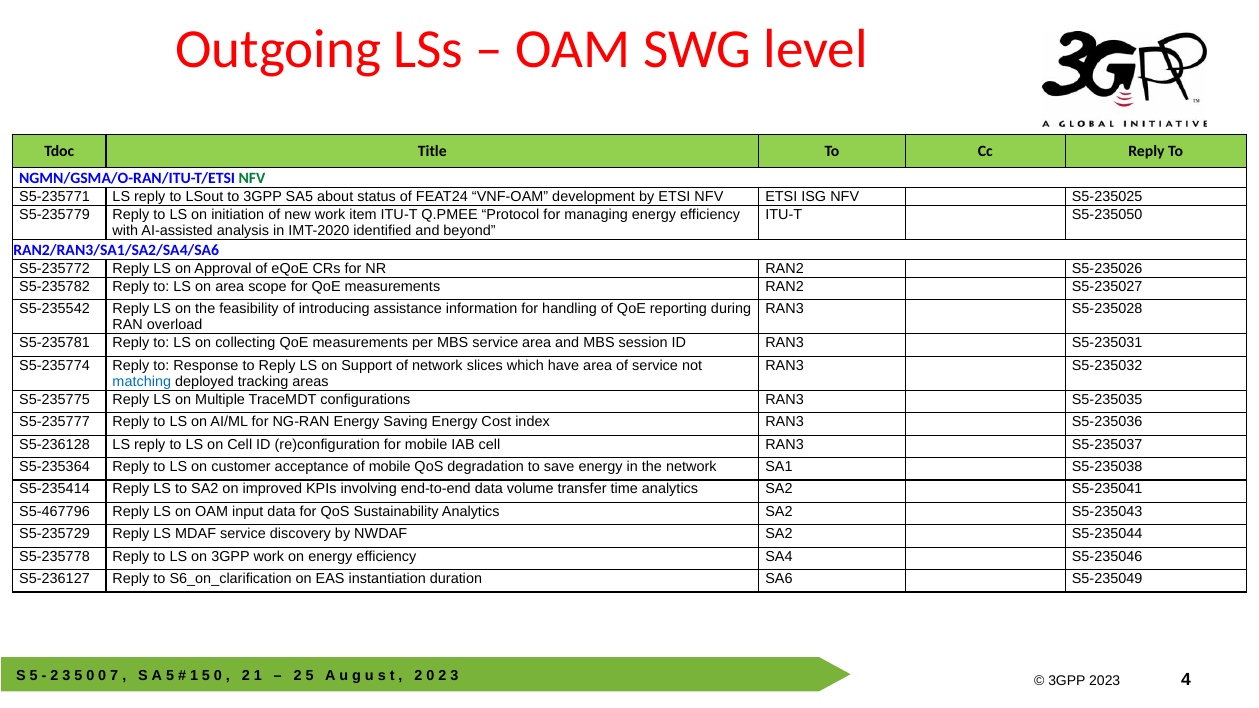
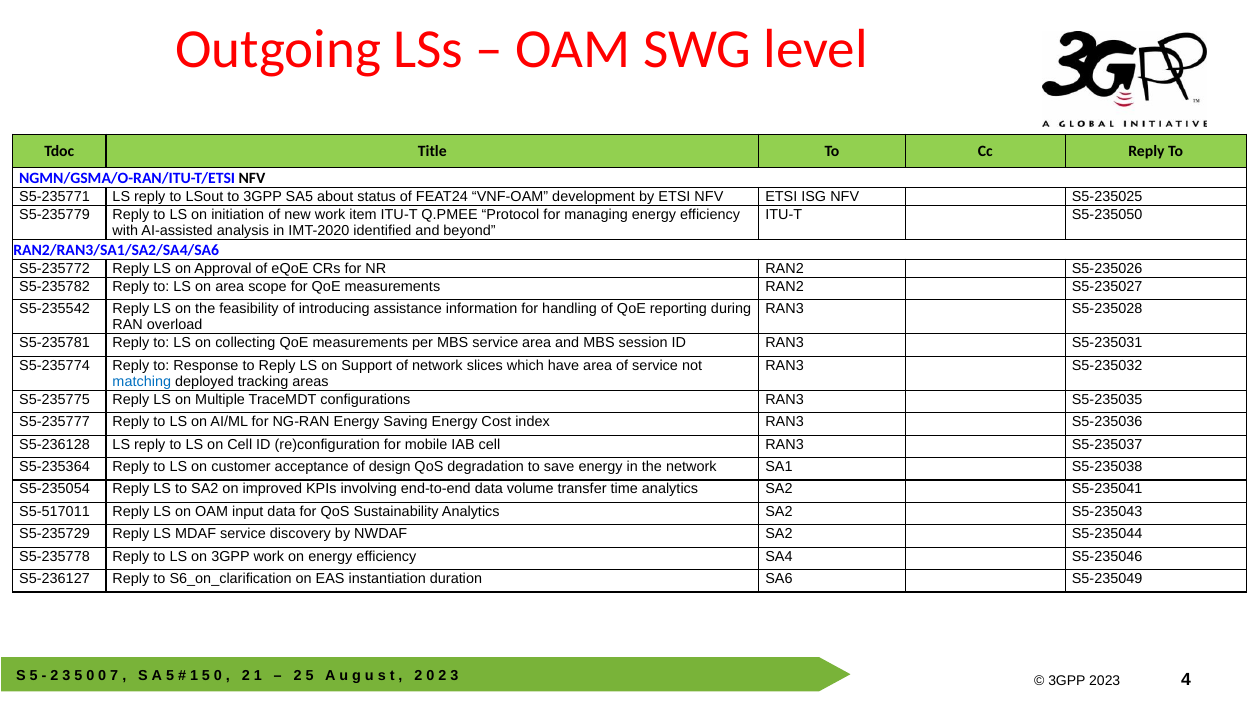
NFV at (252, 178) colour: green -> black
of mobile: mobile -> design
S5-235414: S5-235414 -> S5-235054
S5-467796: S5-467796 -> S5-517011
